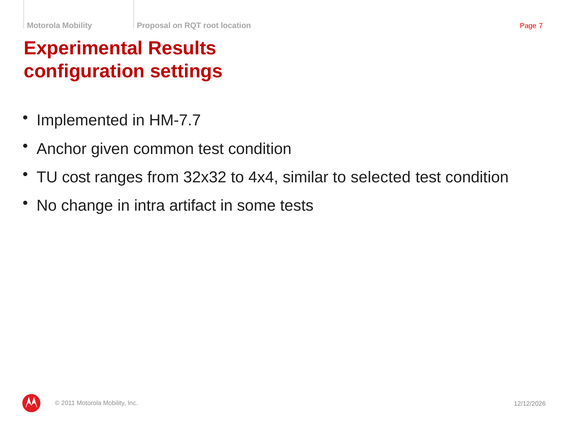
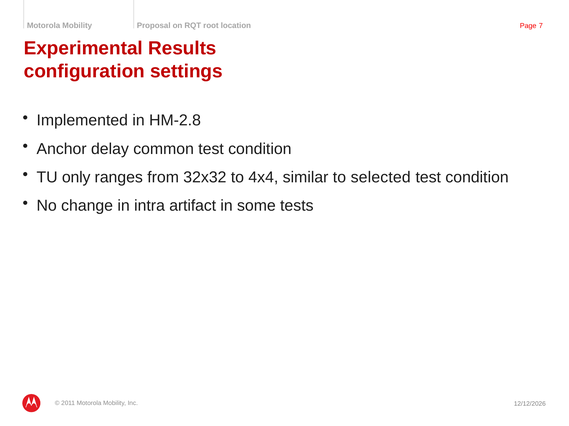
HM-7.7: HM-7.7 -> HM-2.8
given: given -> delay
cost: cost -> only
